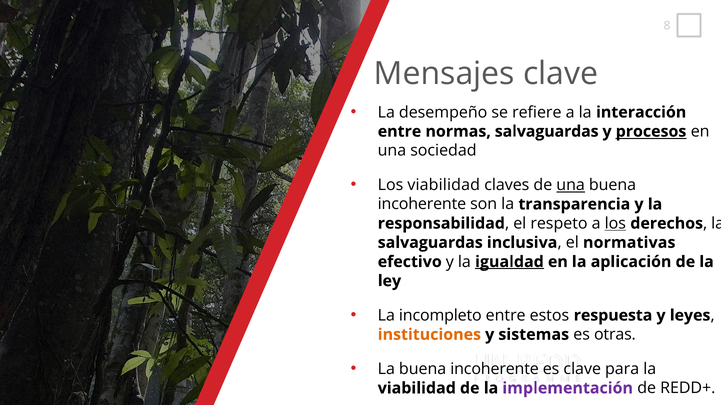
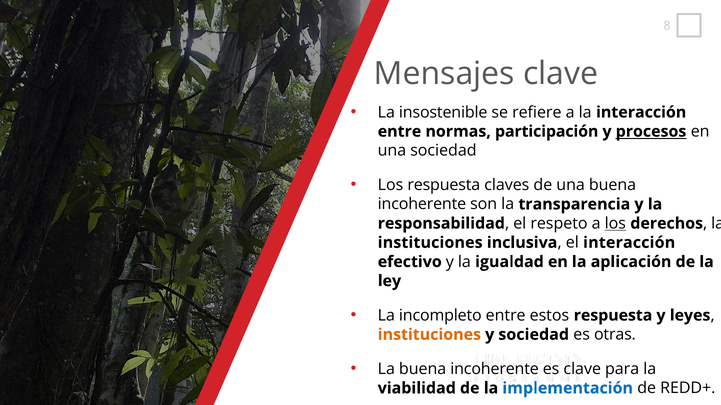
desempeño: desempeño -> insostenible
normas salvaguardas: salvaguardas -> participación
Los viabilidad: viabilidad -> respuesta
una at (571, 185) underline: present -> none
salvaguardas at (430, 243): salvaguardas -> instituciones
el normativas: normativas -> interacción
igualdad underline: present -> none
y sistemas: sistemas -> sociedad
implementación colour: purple -> blue
